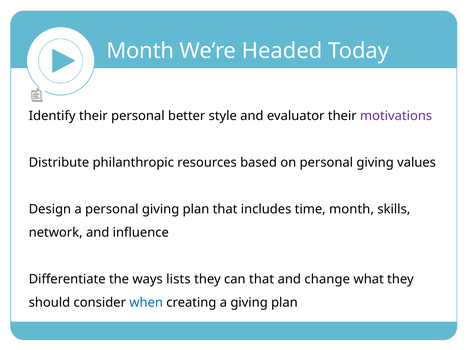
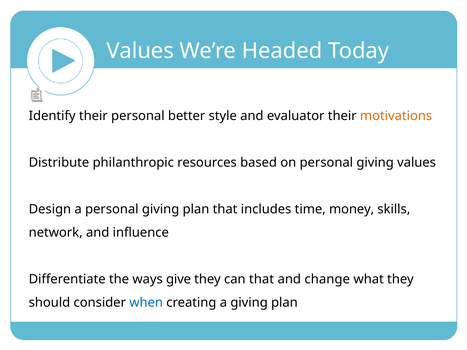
Month at (140, 51): Month -> Values
motivations colour: purple -> orange
time month: month -> money
lists: lists -> give
